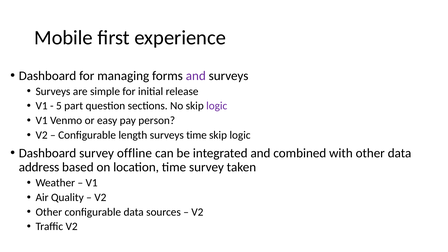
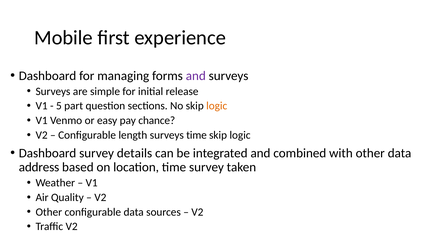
logic at (217, 106) colour: purple -> orange
person: person -> chance
offline: offline -> details
